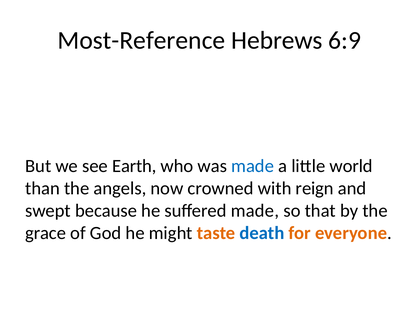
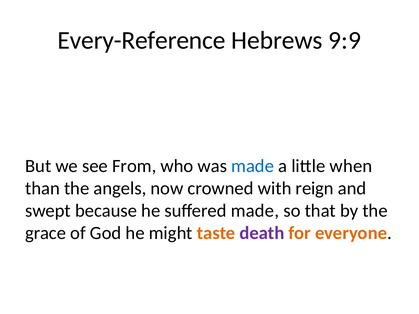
Most-Reference: Most-Reference -> Every-Reference
6:9: 6:9 -> 9:9
Earth: Earth -> From
world: world -> when
death colour: blue -> purple
